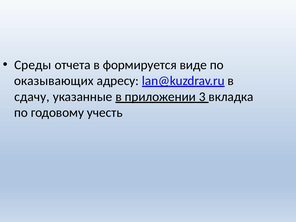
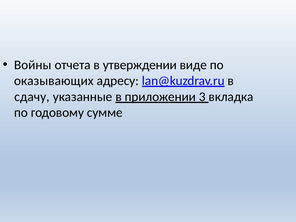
Среды: Среды -> Войны
формируется: формируется -> утверждении
учесть: учесть -> сумме
